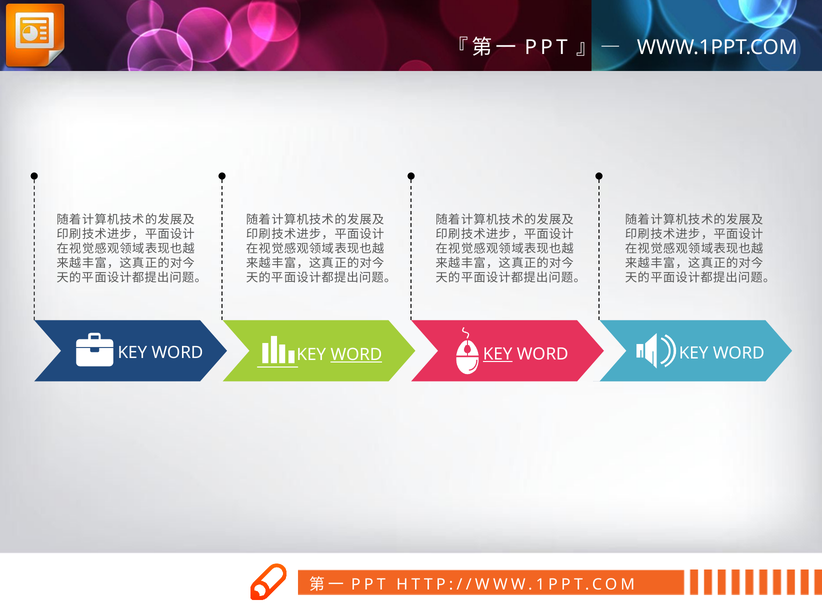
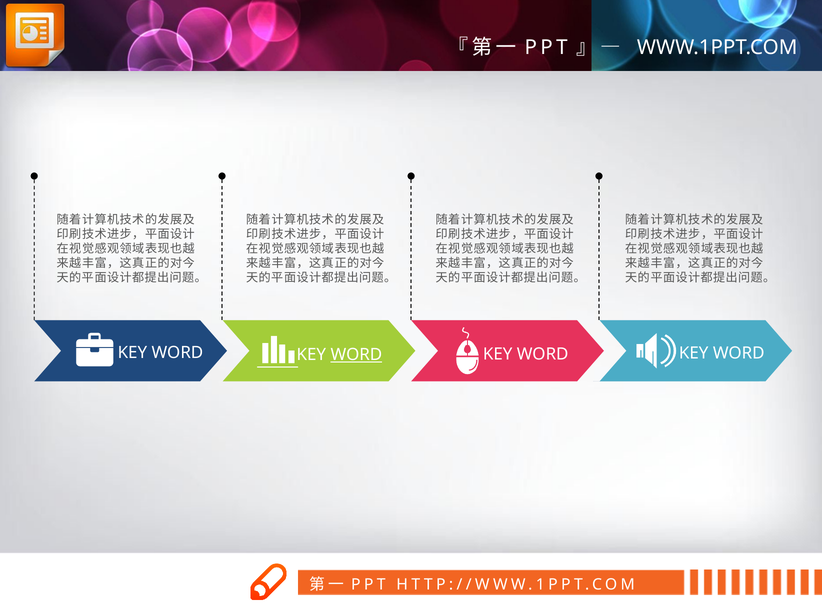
KEY at (498, 354) underline: present -> none
